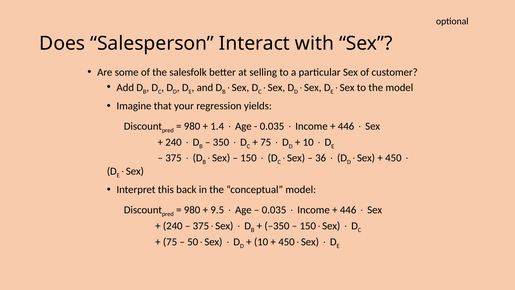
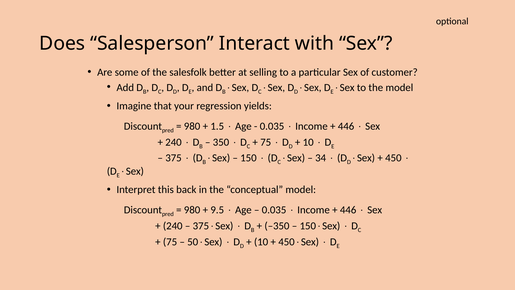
1.4: 1.4 -> 1.5
36: 36 -> 34
